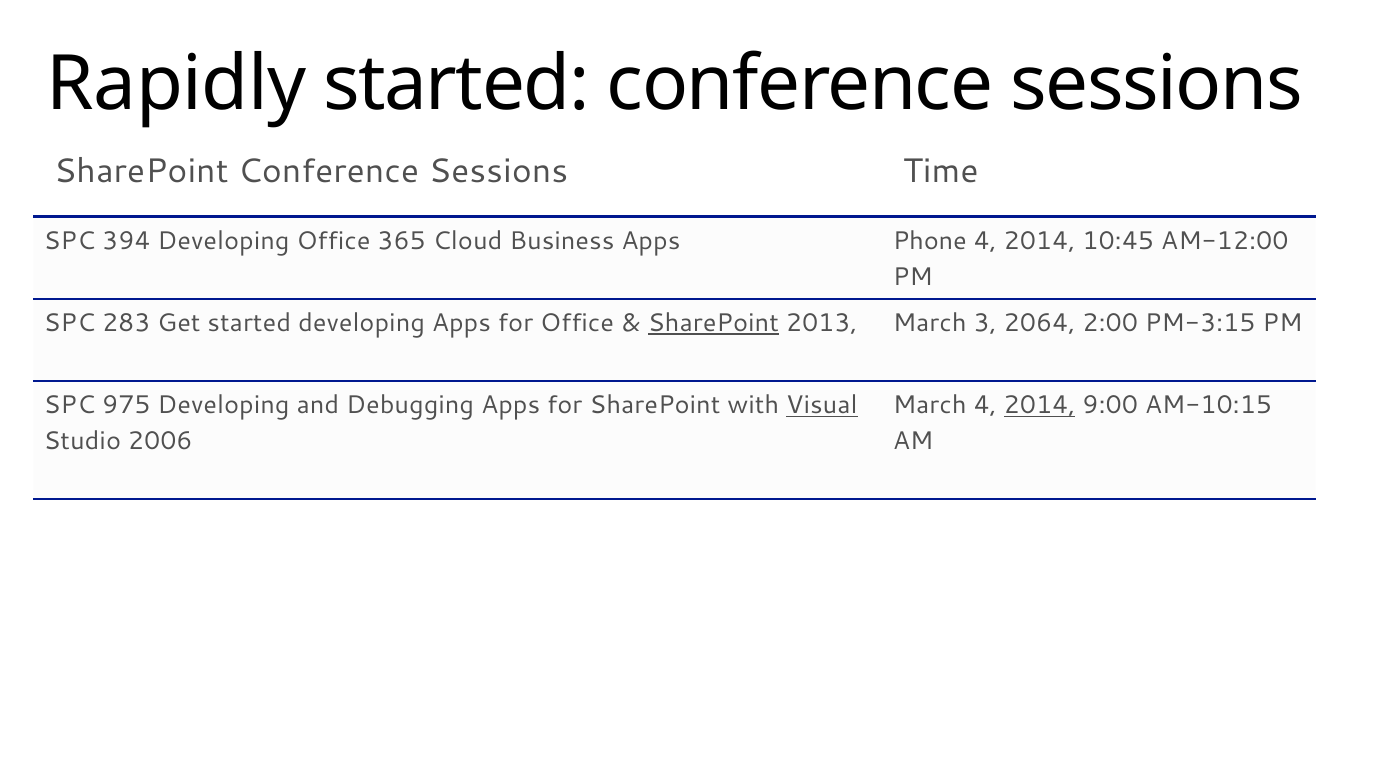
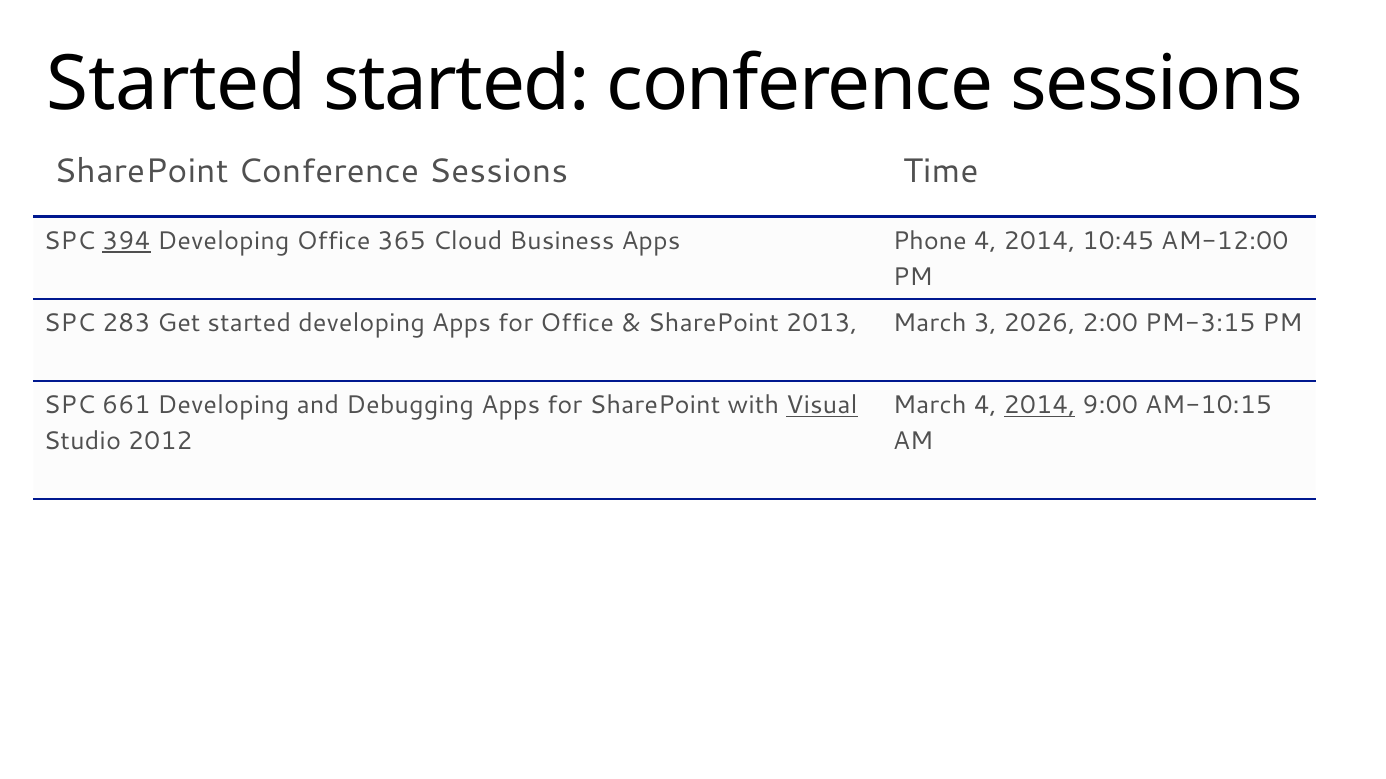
Rapidly at (177, 84): Rapidly -> Started
394 underline: none -> present
SharePoint at (713, 323) underline: present -> none
2064: 2064 -> 2026
975: 975 -> 661
2006: 2006 -> 2012
